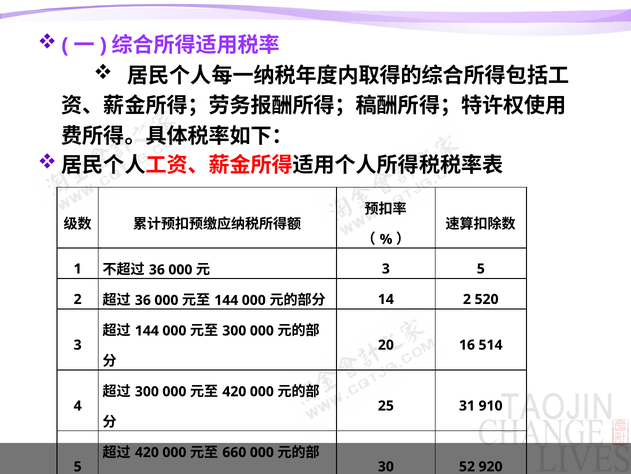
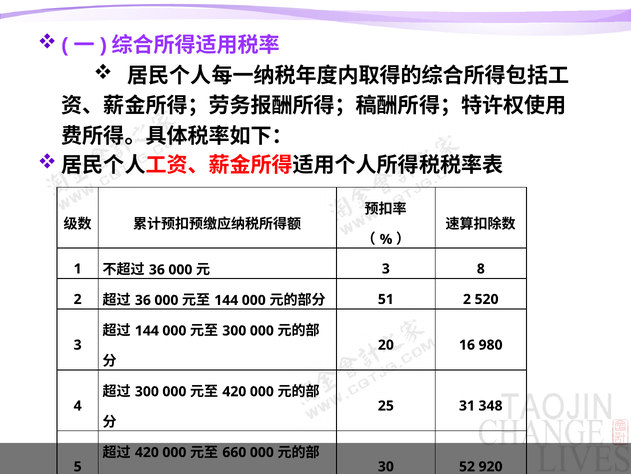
3 5: 5 -> 8
14: 14 -> 51
514: 514 -> 980
910: 910 -> 348
